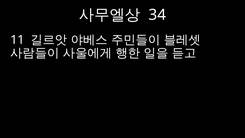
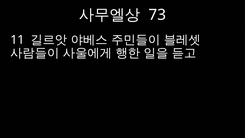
34: 34 -> 73
